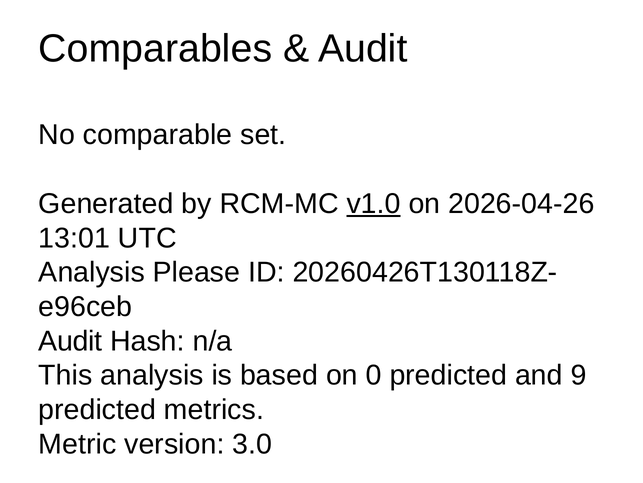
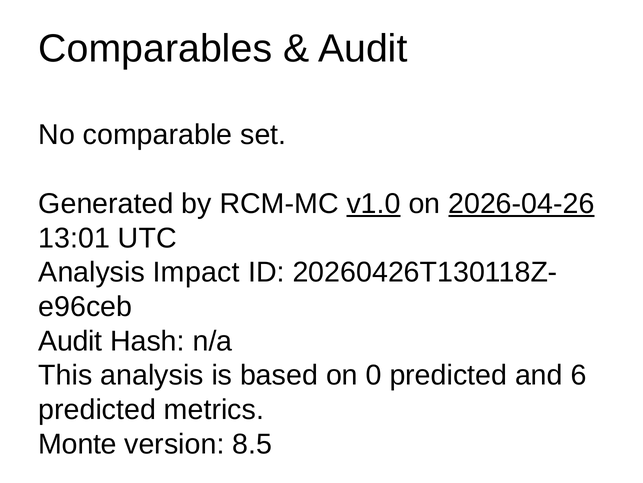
2026-04-26 underline: none -> present
Please: Please -> Impact
9: 9 -> 6
Metric: Metric -> Monte
3.0: 3.0 -> 8.5
